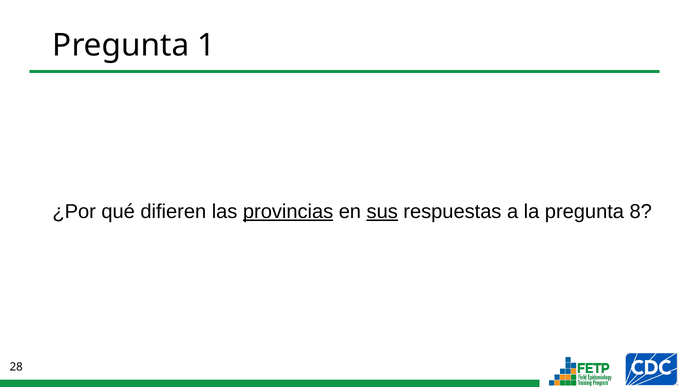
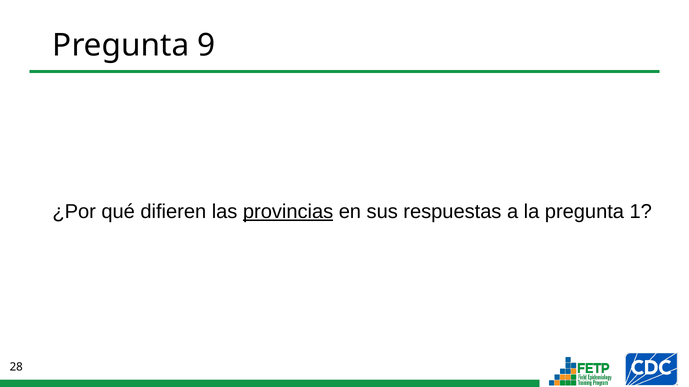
1: 1 -> 9
sus underline: present -> none
8: 8 -> 1
